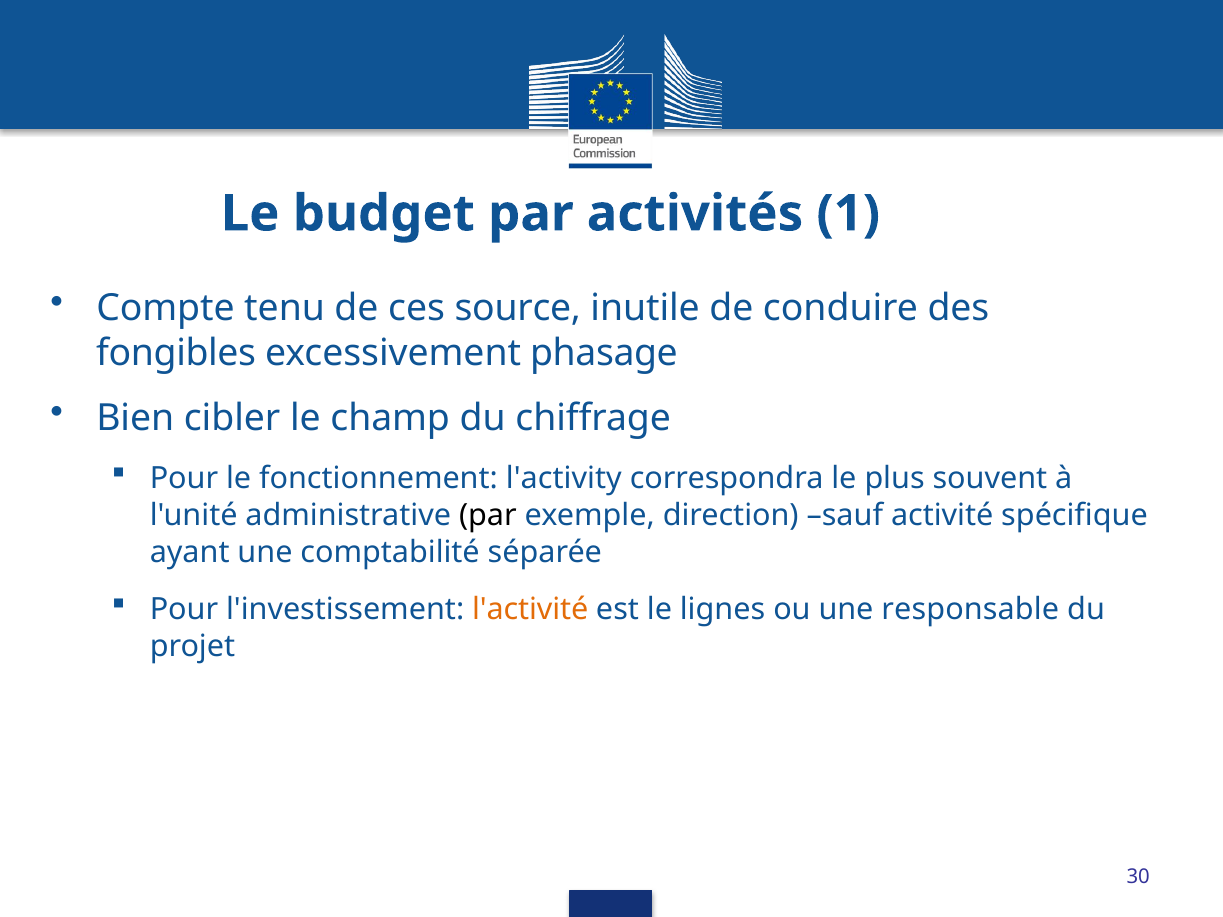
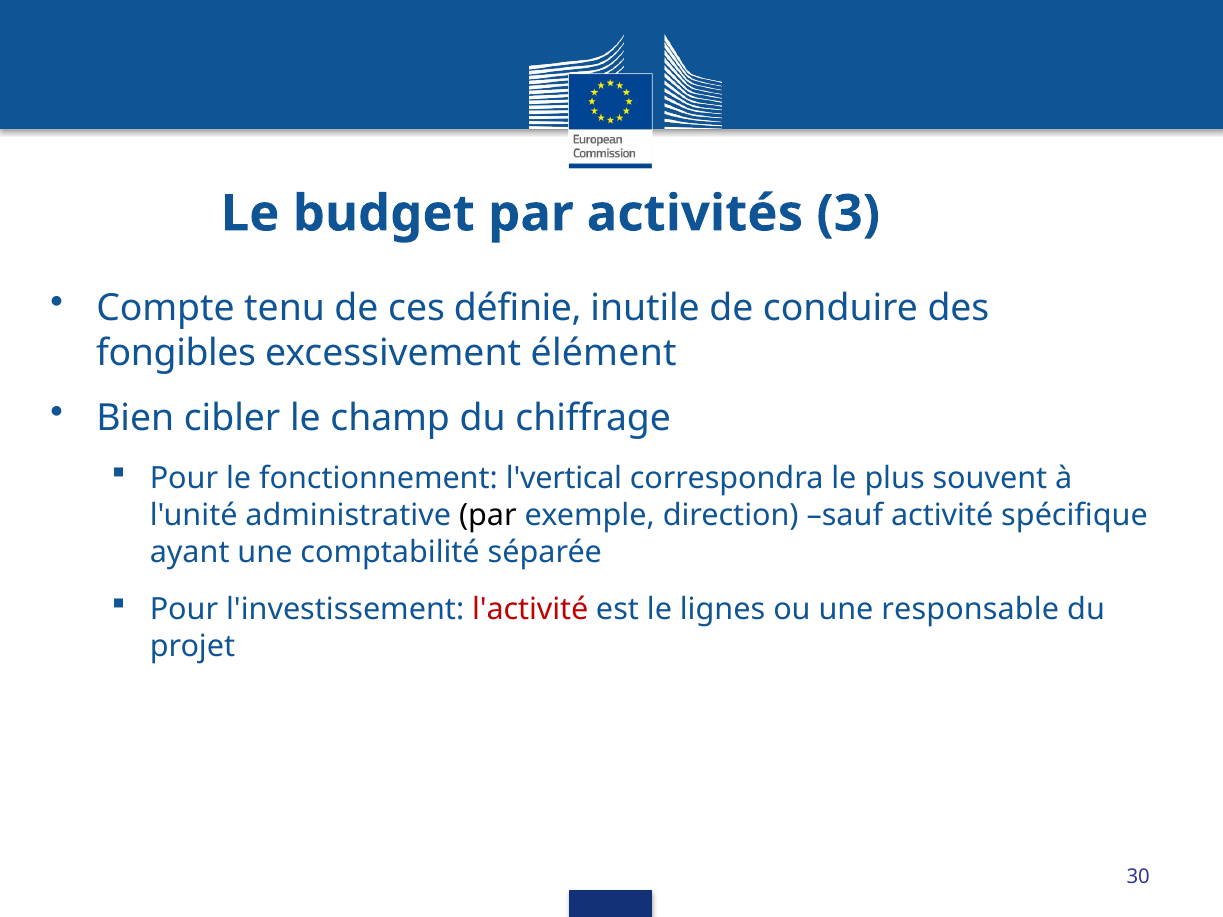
1: 1 -> 3
source: source -> définie
phasage: phasage -> élément
l'activity: l'activity -> l'vertical
l'activité colour: orange -> red
